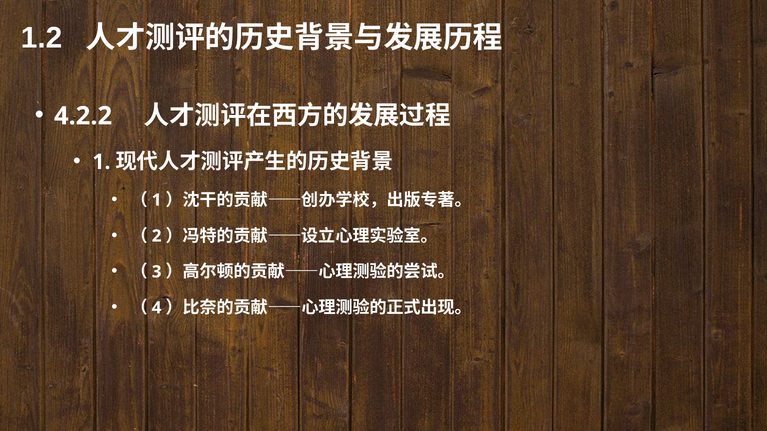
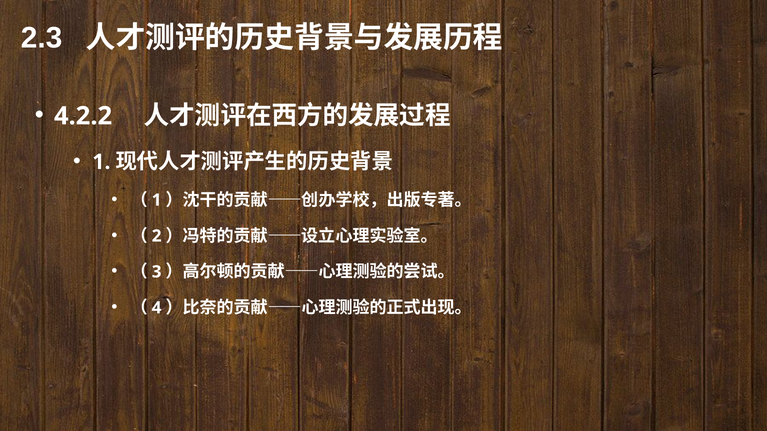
1.2: 1.2 -> 2.3
